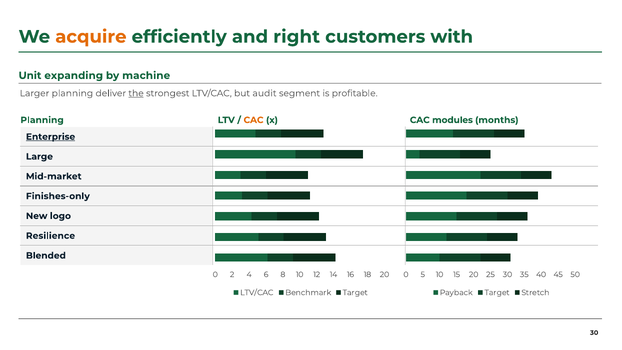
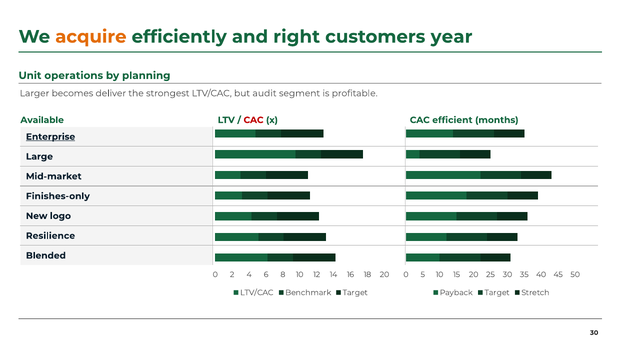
with: with -> year
expanding: expanding -> operations
machine: machine -> planning
planning at (72, 93): planning -> becomes
the underline: present -> none
Planning at (42, 120): Planning -> Available
CAC at (254, 120) colour: orange -> red
modules: modules -> efficient
